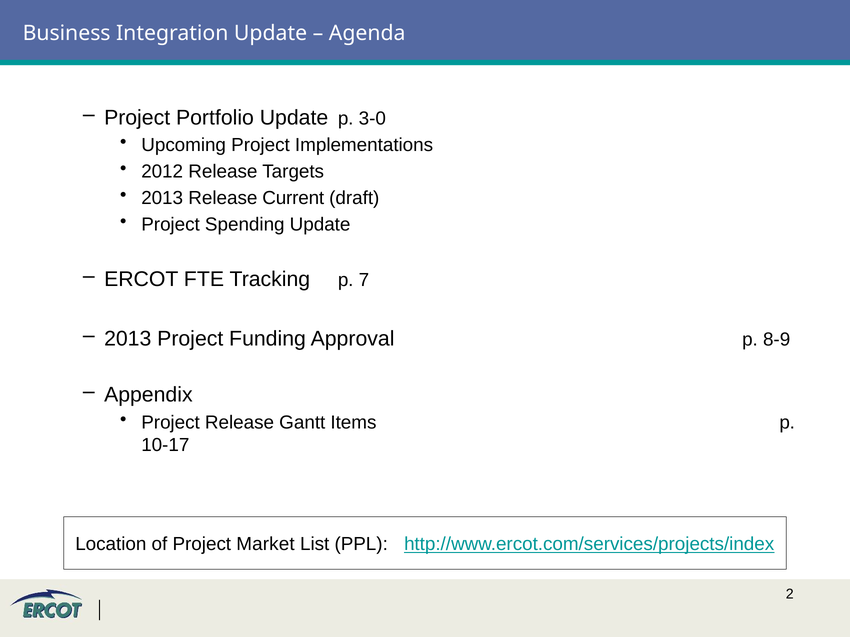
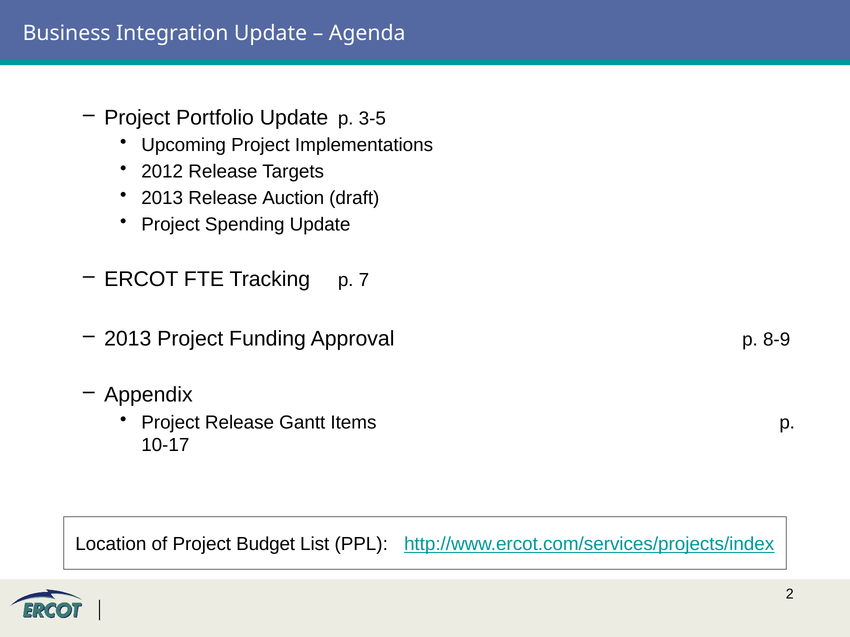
3-0: 3-0 -> 3-5
Current: Current -> Auction
Market: Market -> Budget
